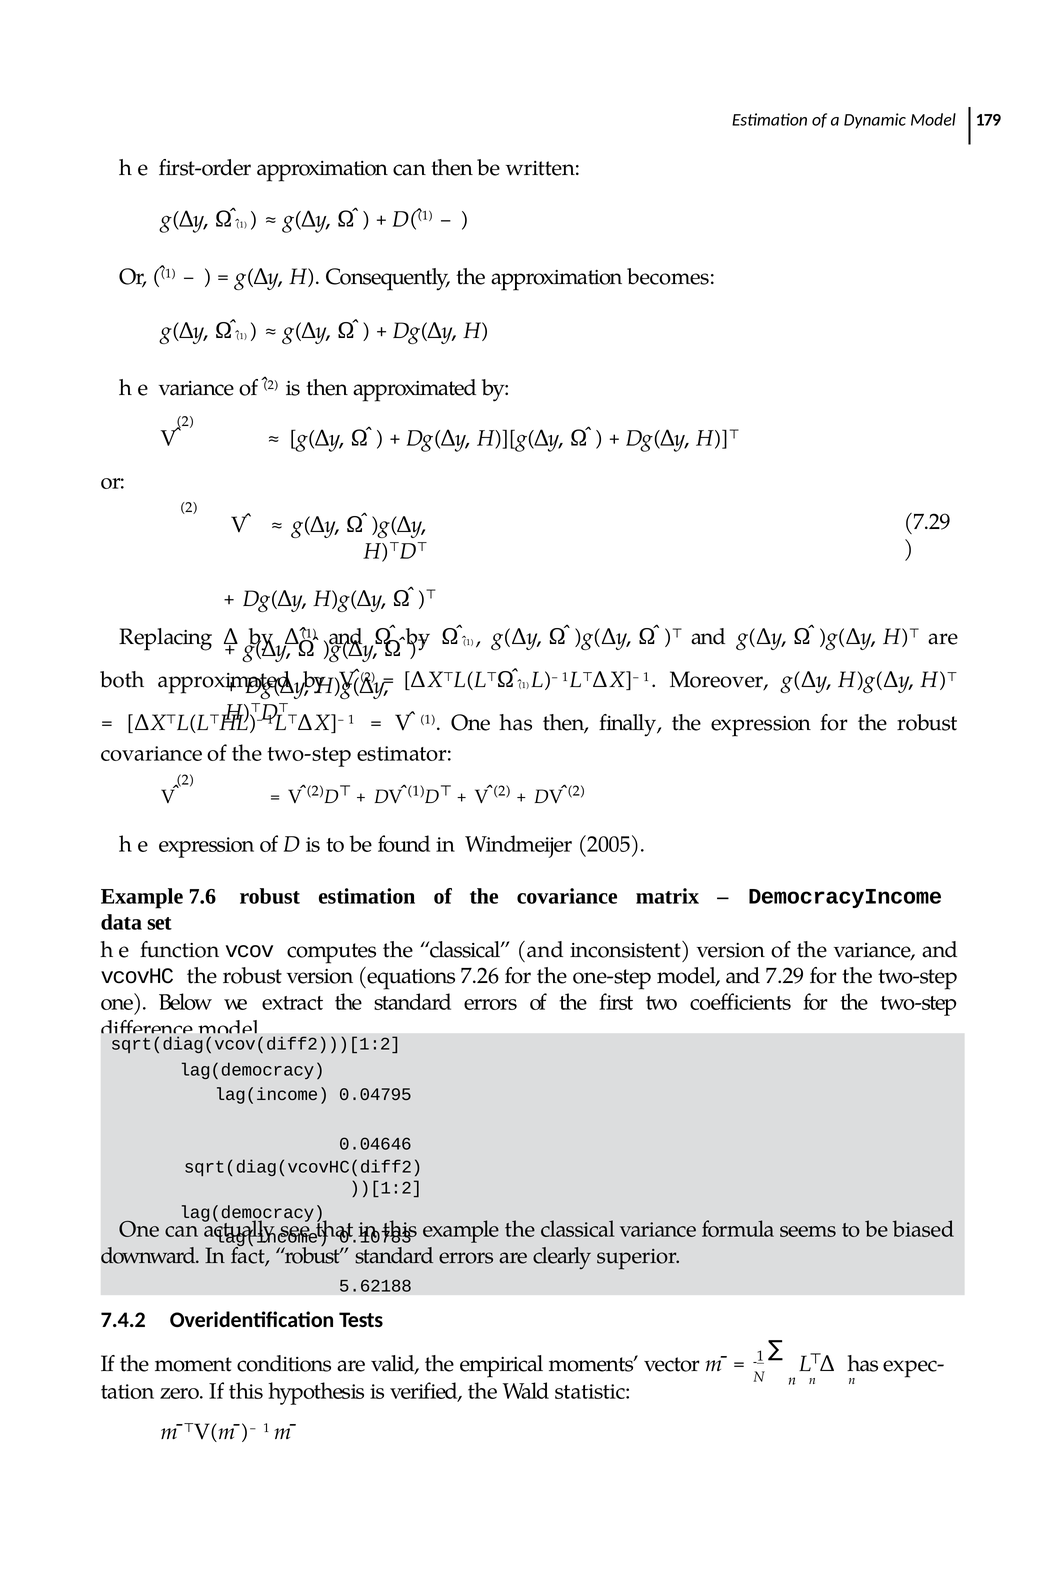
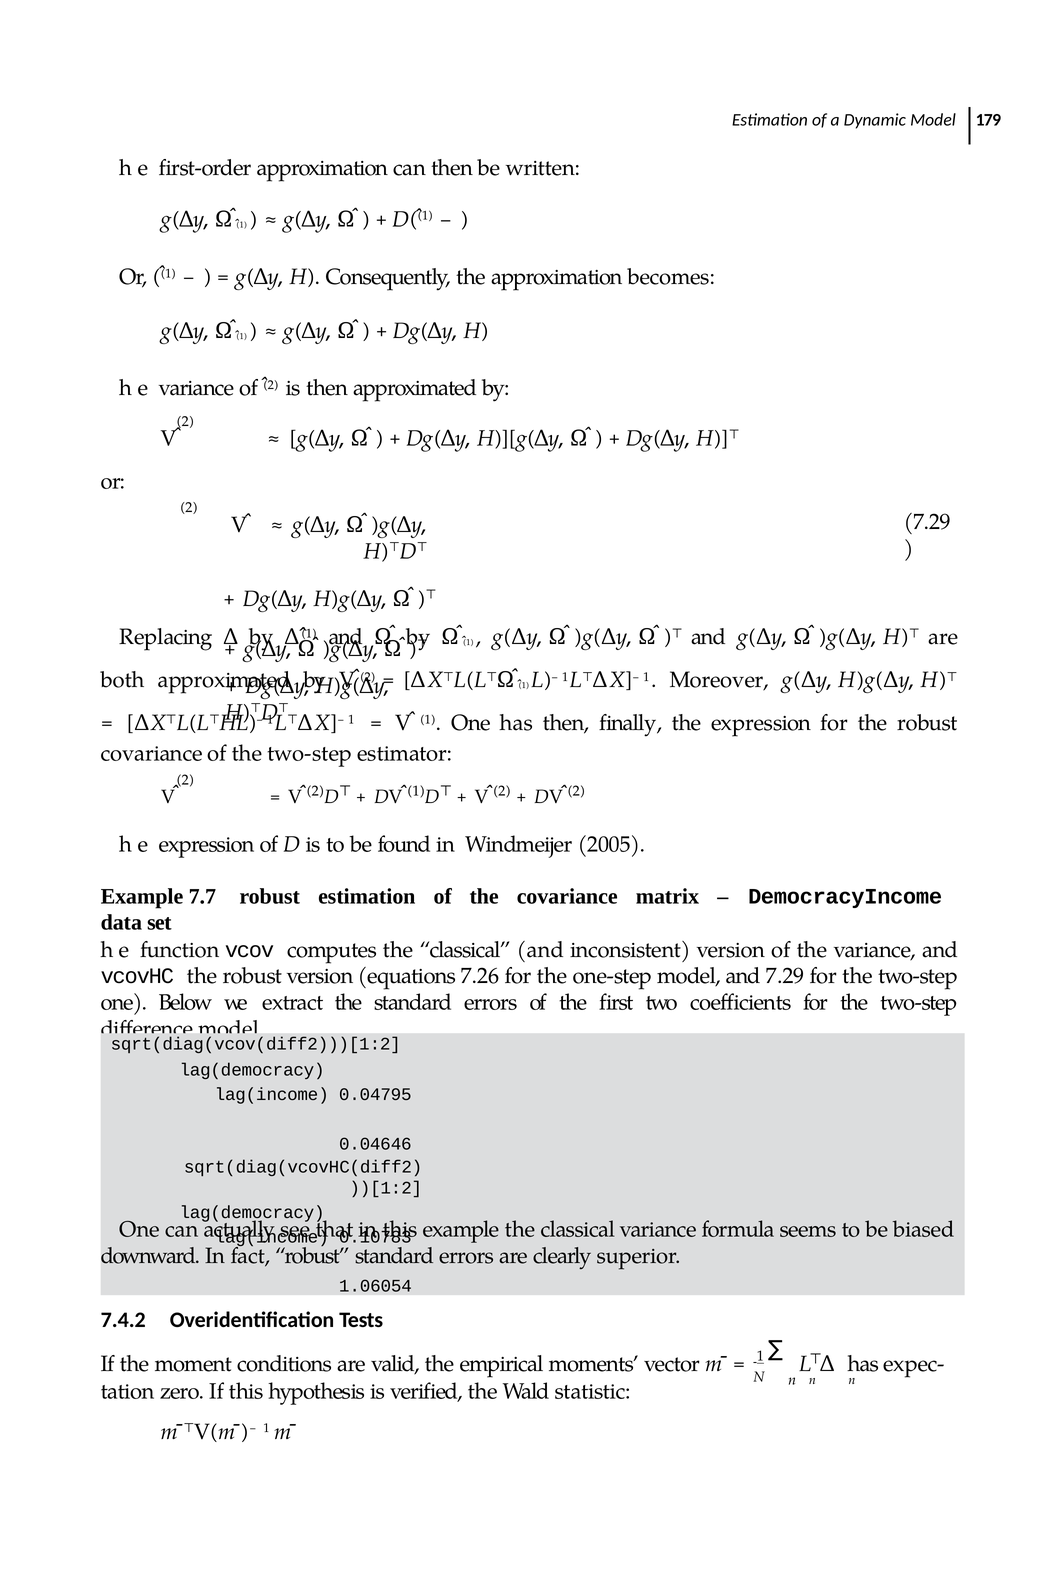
7.6: 7.6 -> 7.7
5.62188: 5.62188 -> 1.06054
